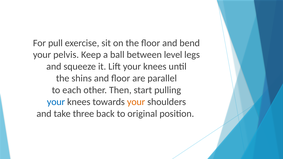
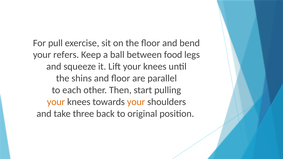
pelvis: pelvis -> refers
level: level -> food
your at (56, 102) colour: blue -> orange
